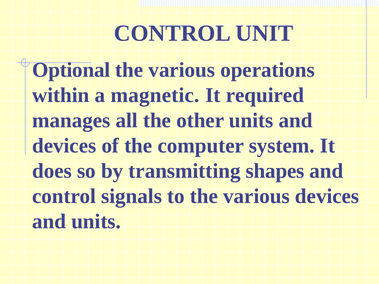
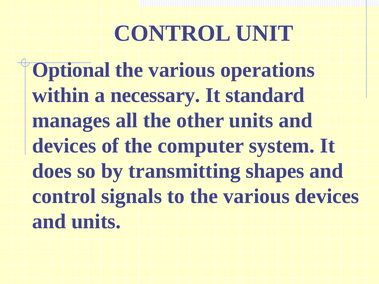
magnetic: magnetic -> necessary
required: required -> standard
